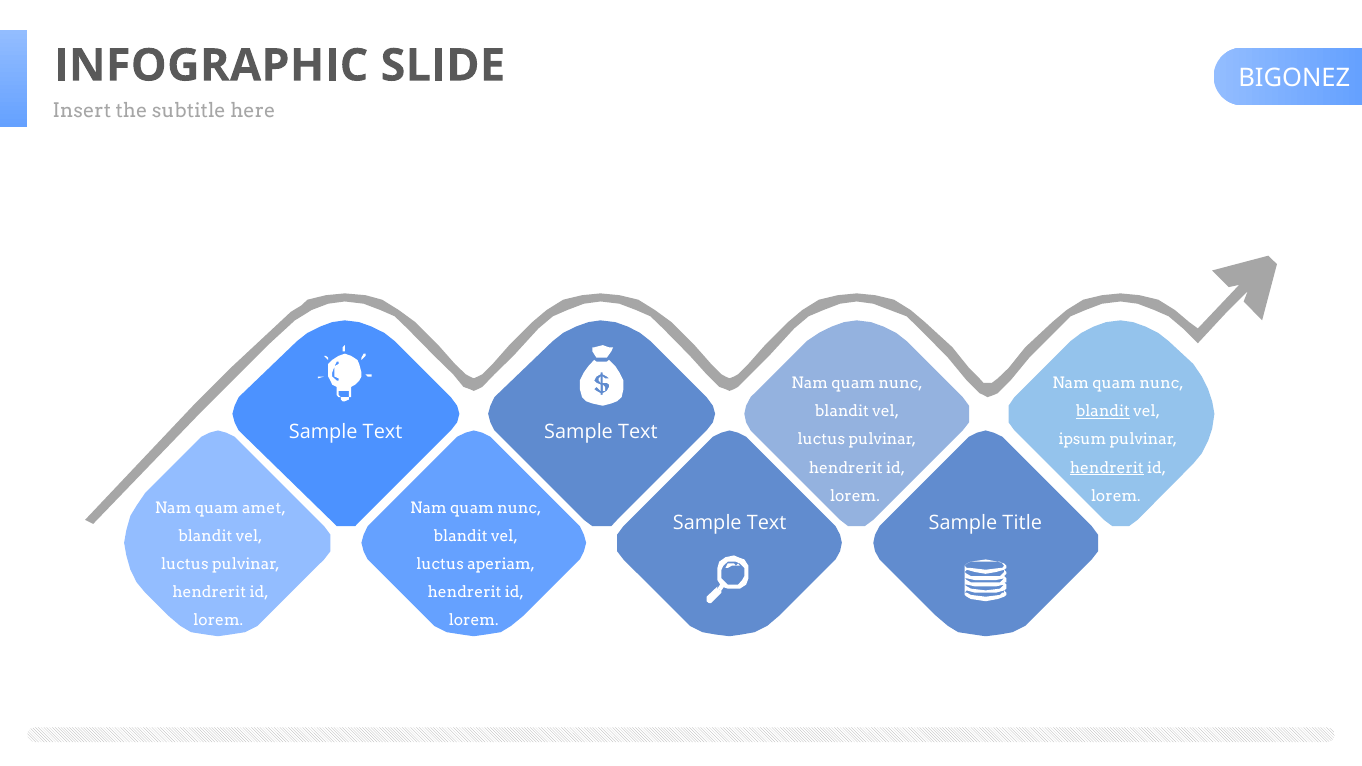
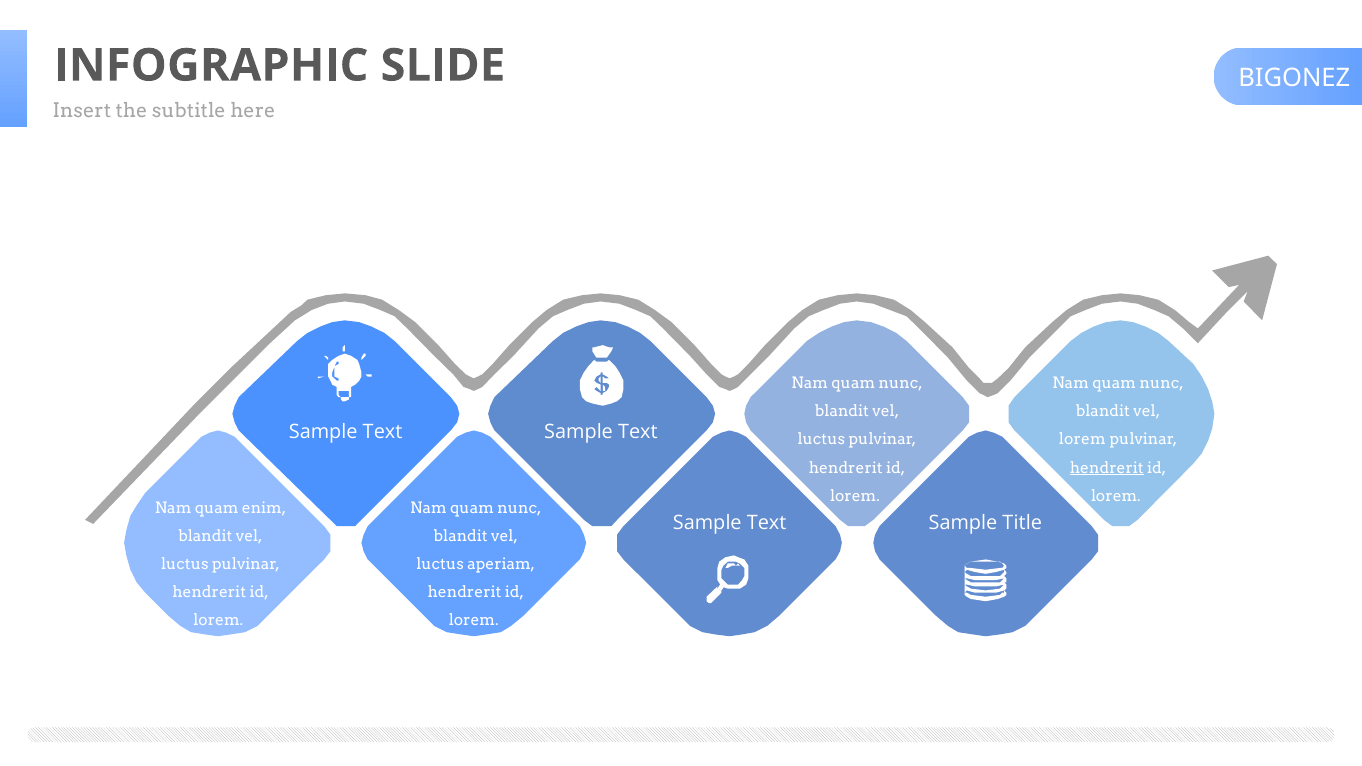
blandit at (1103, 412) underline: present -> none
ipsum at (1082, 440): ipsum -> lorem
amet: amet -> enim
